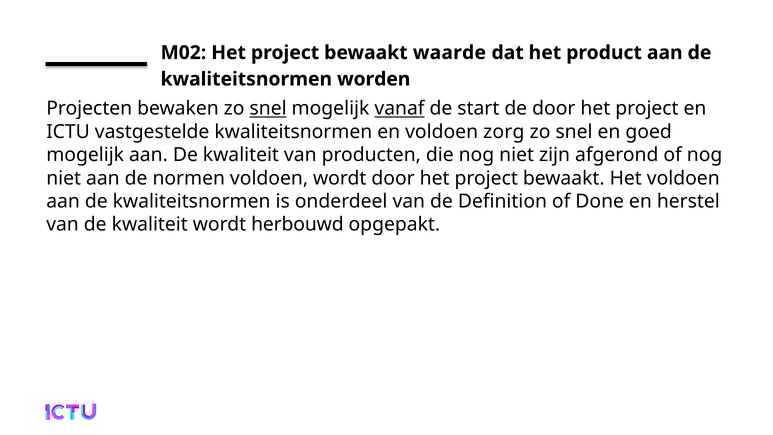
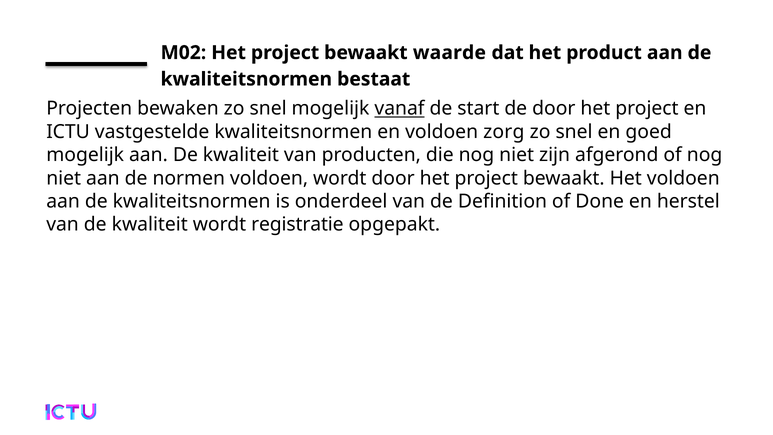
worden: worden -> bestaat
snel at (268, 109) underline: present -> none
herbouwd: herbouwd -> registratie
